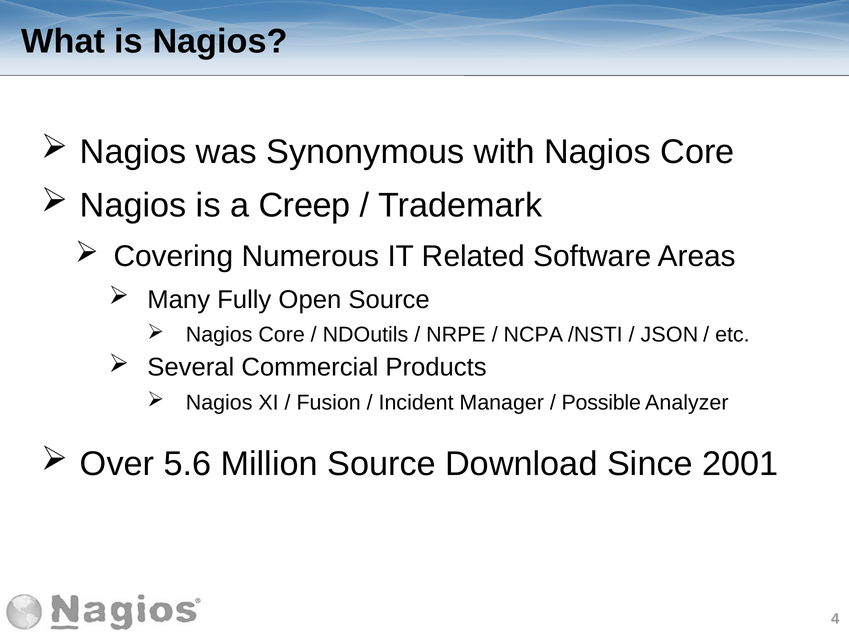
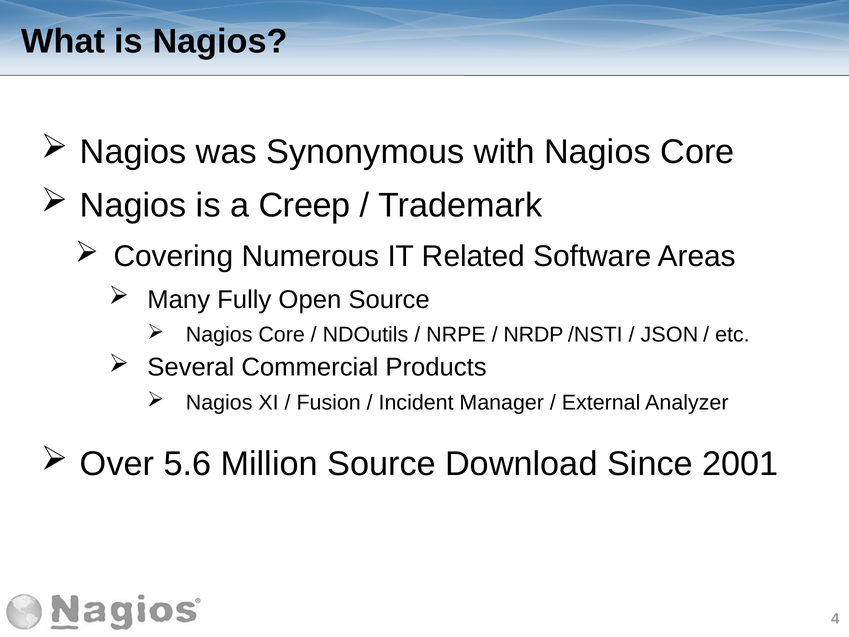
NCPA: NCPA -> NRDP
Possible: Possible -> External
